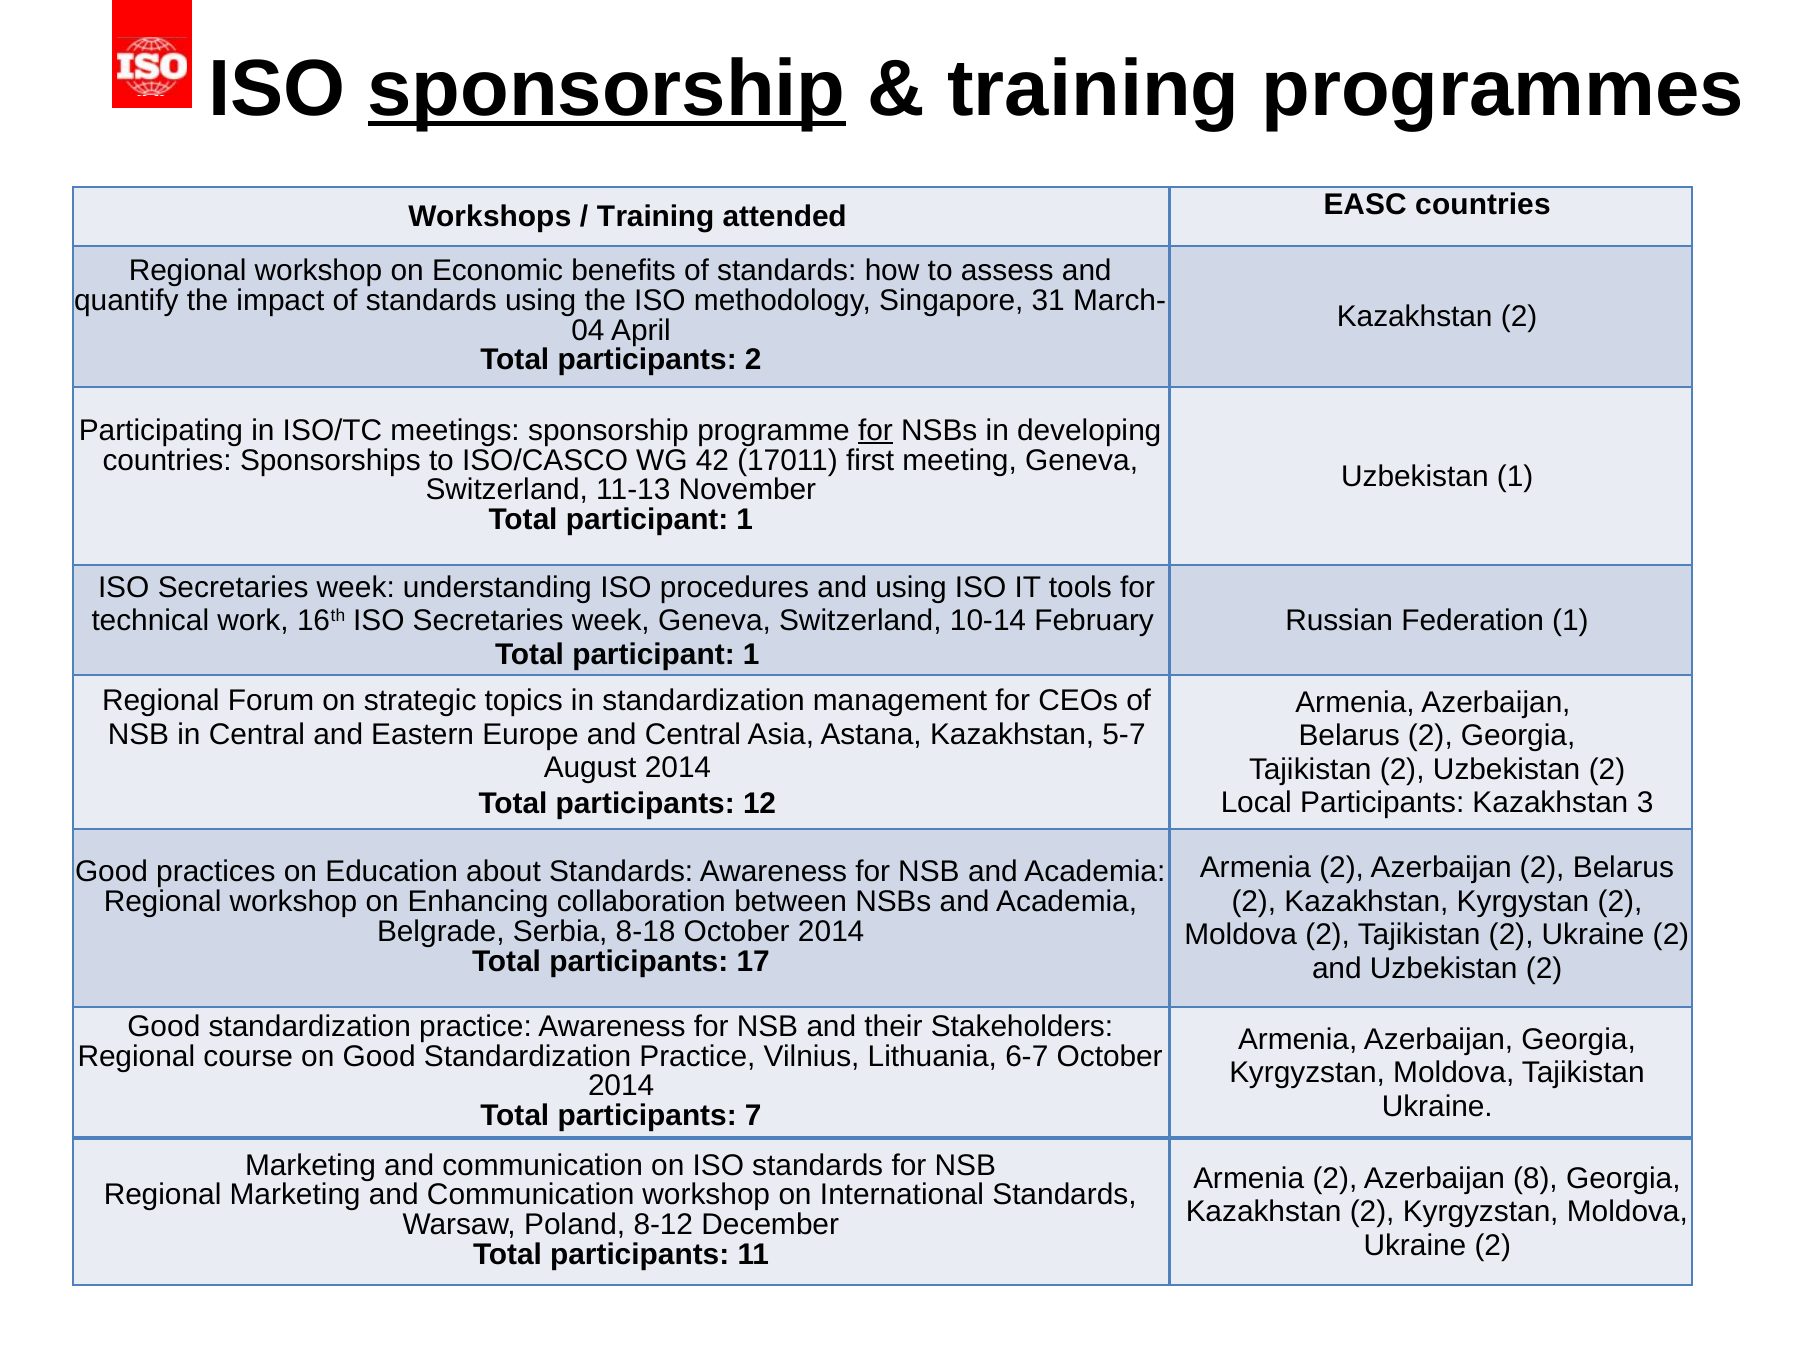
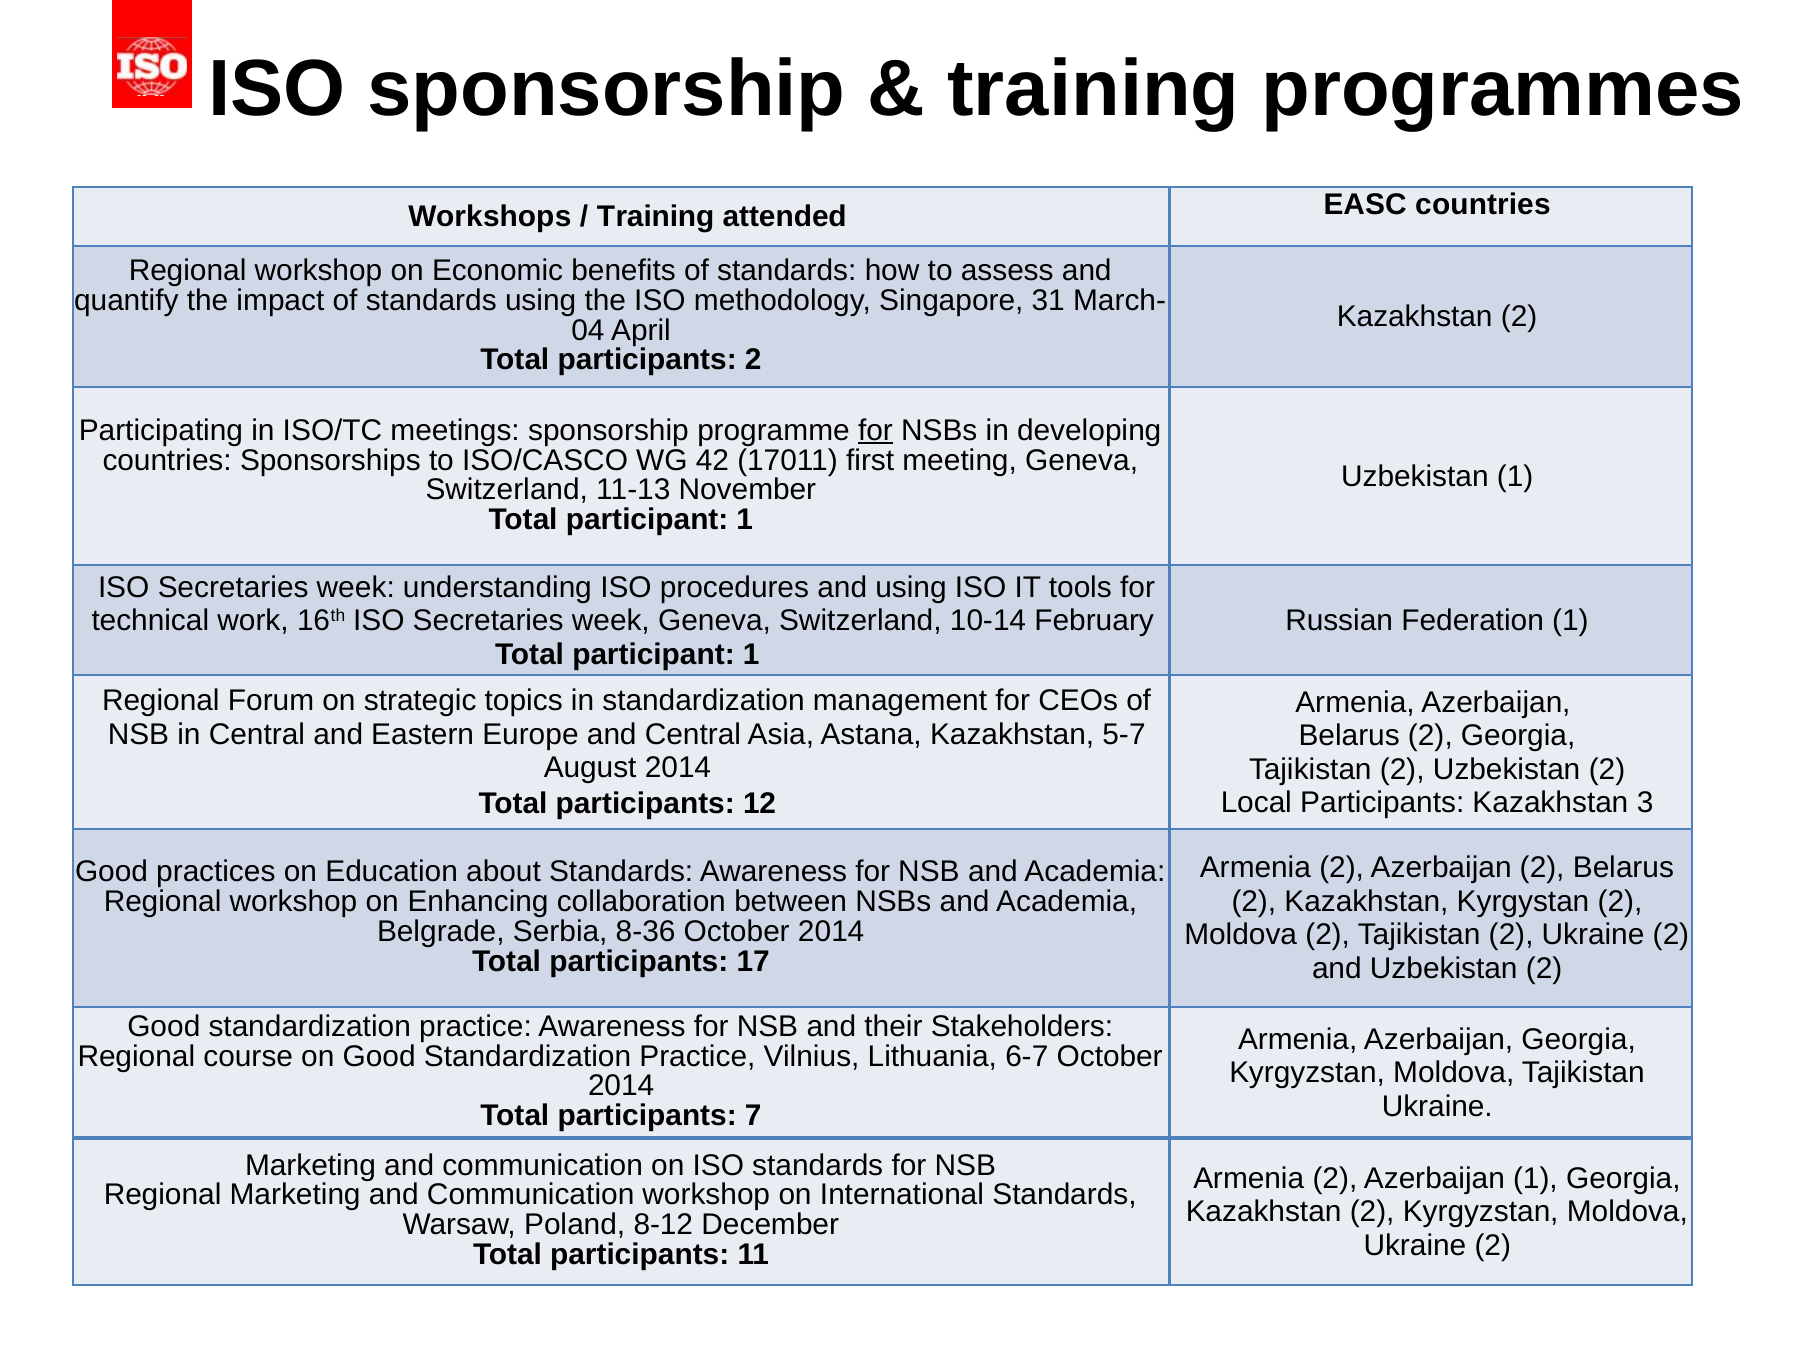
sponsorship at (607, 89) underline: present -> none
8-18: 8-18 -> 8-36
Azerbaijan 8: 8 -> 1
